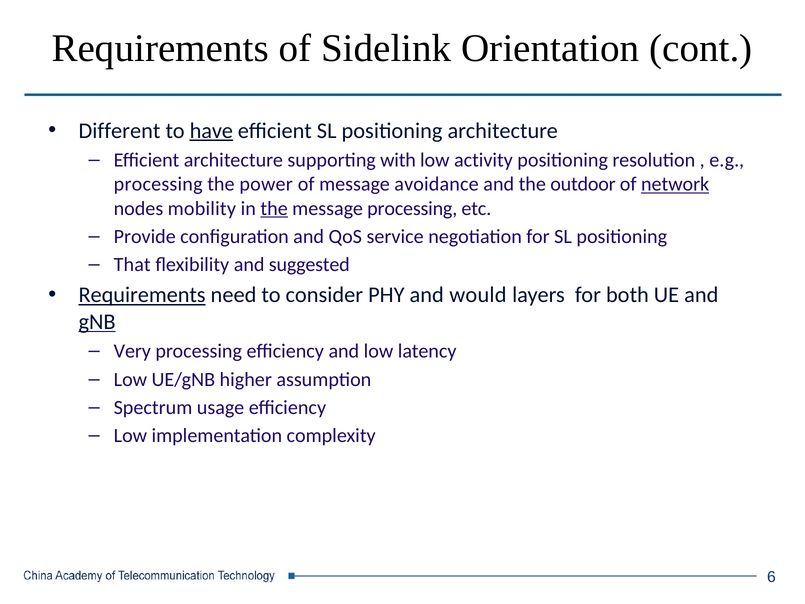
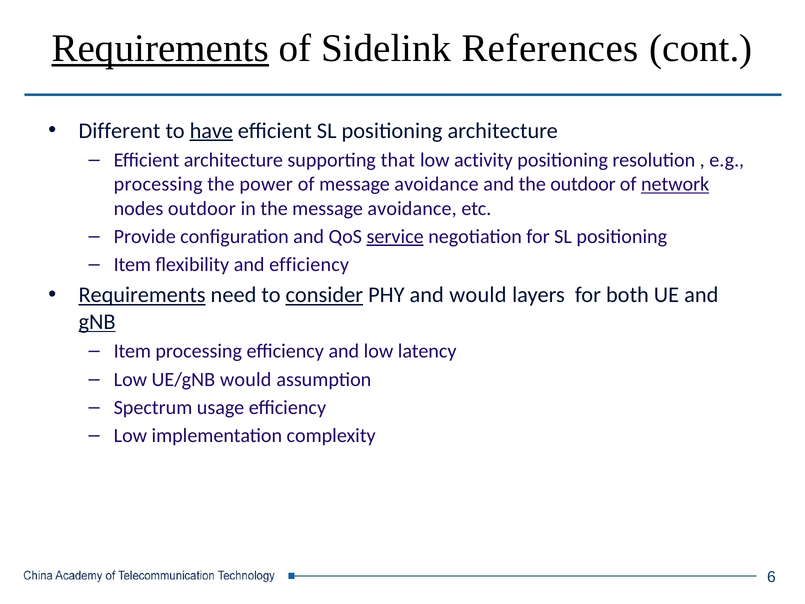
Requirements at (160, 48) underline: none -> present
Orientation: Orientation -> References
with: with -> that
nodes mobility: mobility -> outdoor
the at (274, 208) underline: present -> none
processing at (412, 208): processing -> avoidance
service underline: none -> present
That at (132, 265): That -> Item
and suggested: suggested -> efficiency
consider underline: none -> present
Very at (132, 351): Very -> Item
UE/gNB higher: higher -> would
